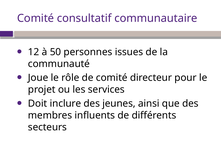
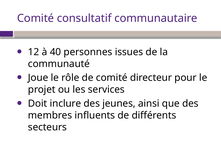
50: 50 -> 40
